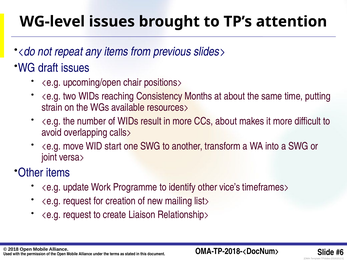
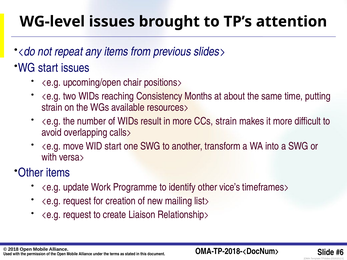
WG draft: draft -> start
CCs about: about -> strain
joint at (49, 157): joint -> with
